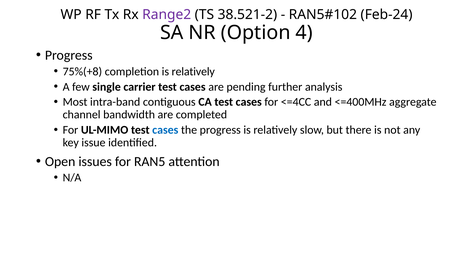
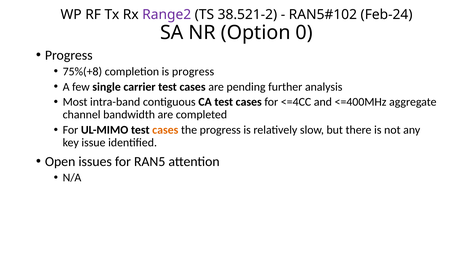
4: 4 -> 0
completion is relatively: relatively -> progress
cases at (165, 130) colour: blue -> orange
